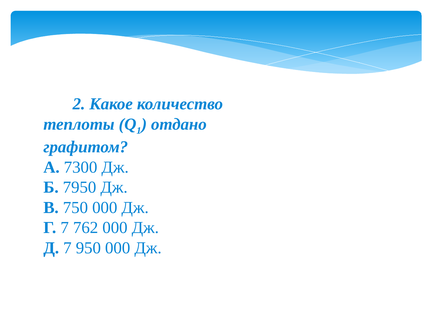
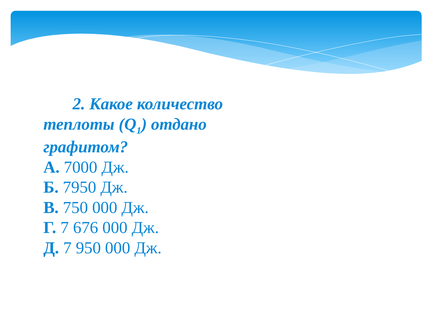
7300: 7300 -> 7000
762: 762 -> 676
